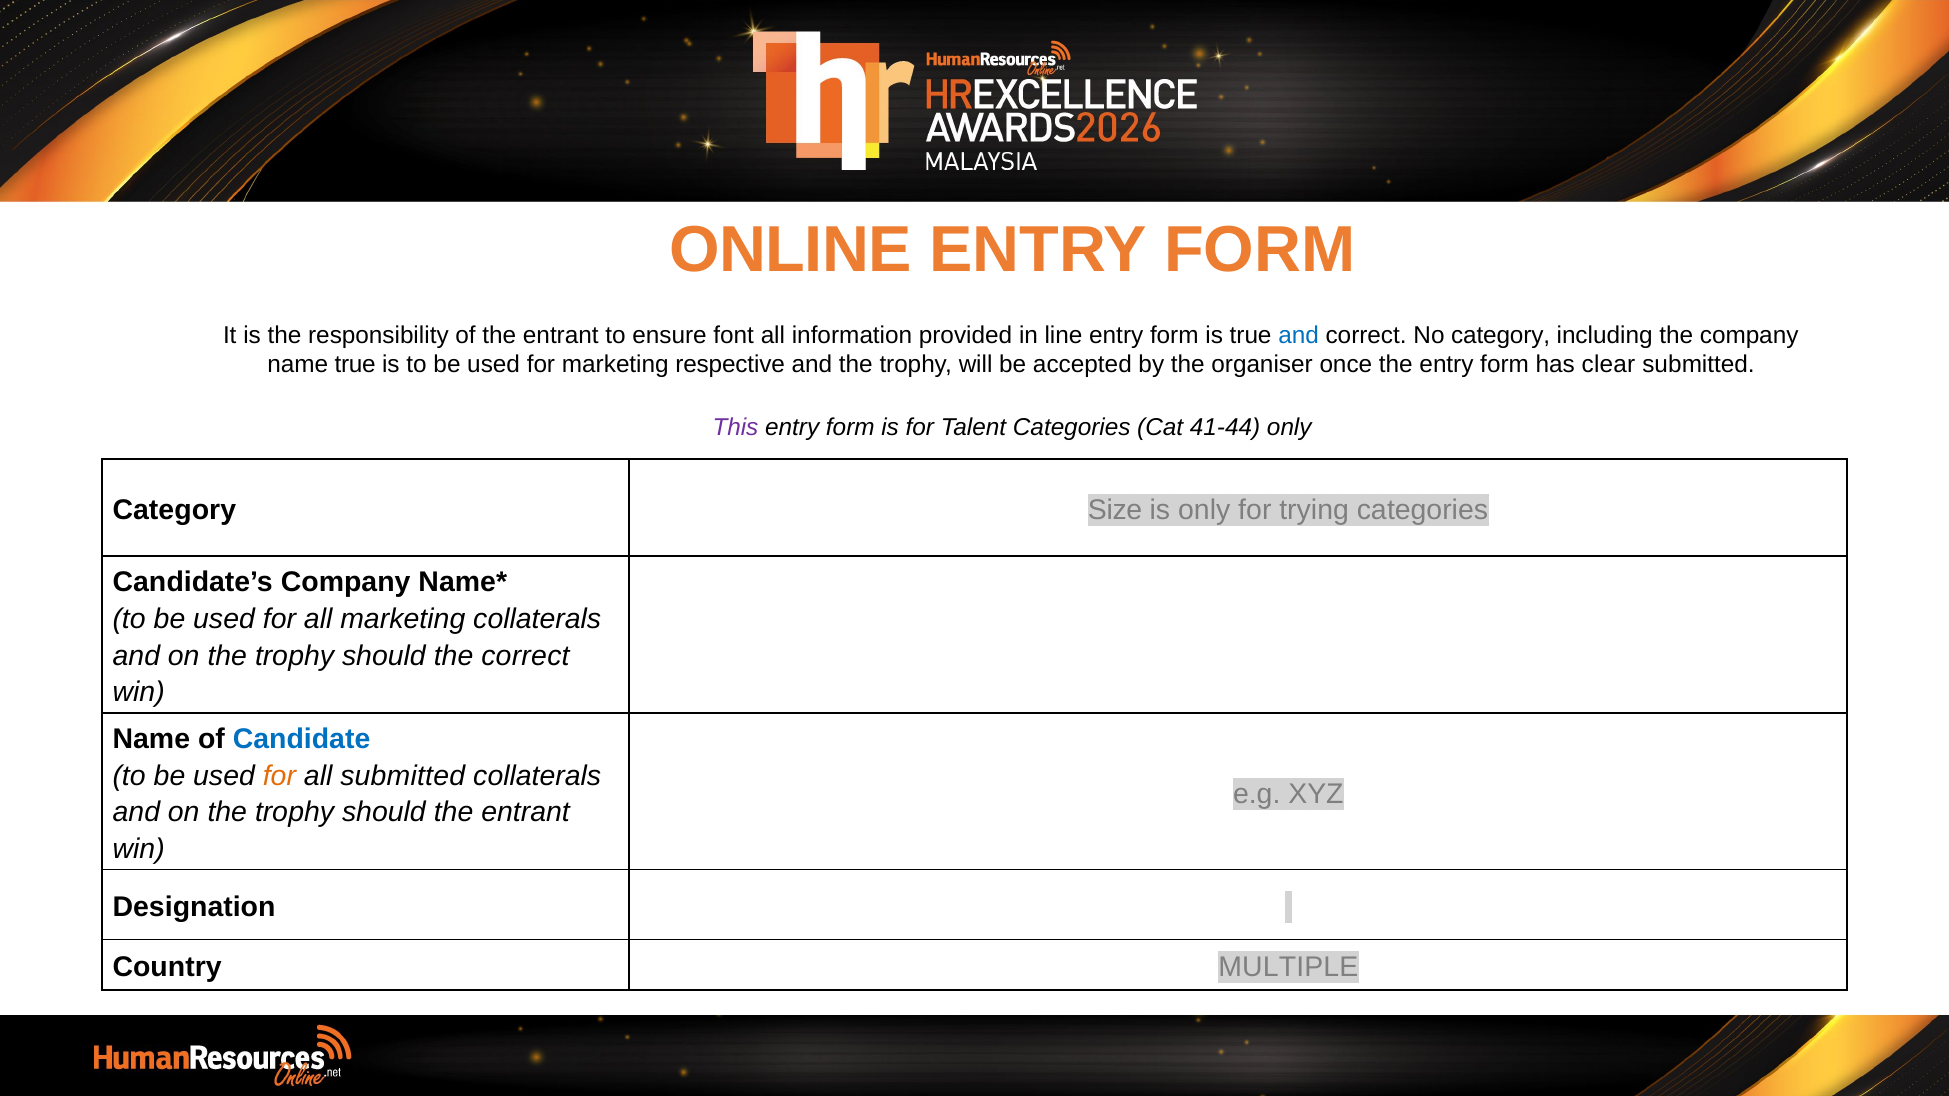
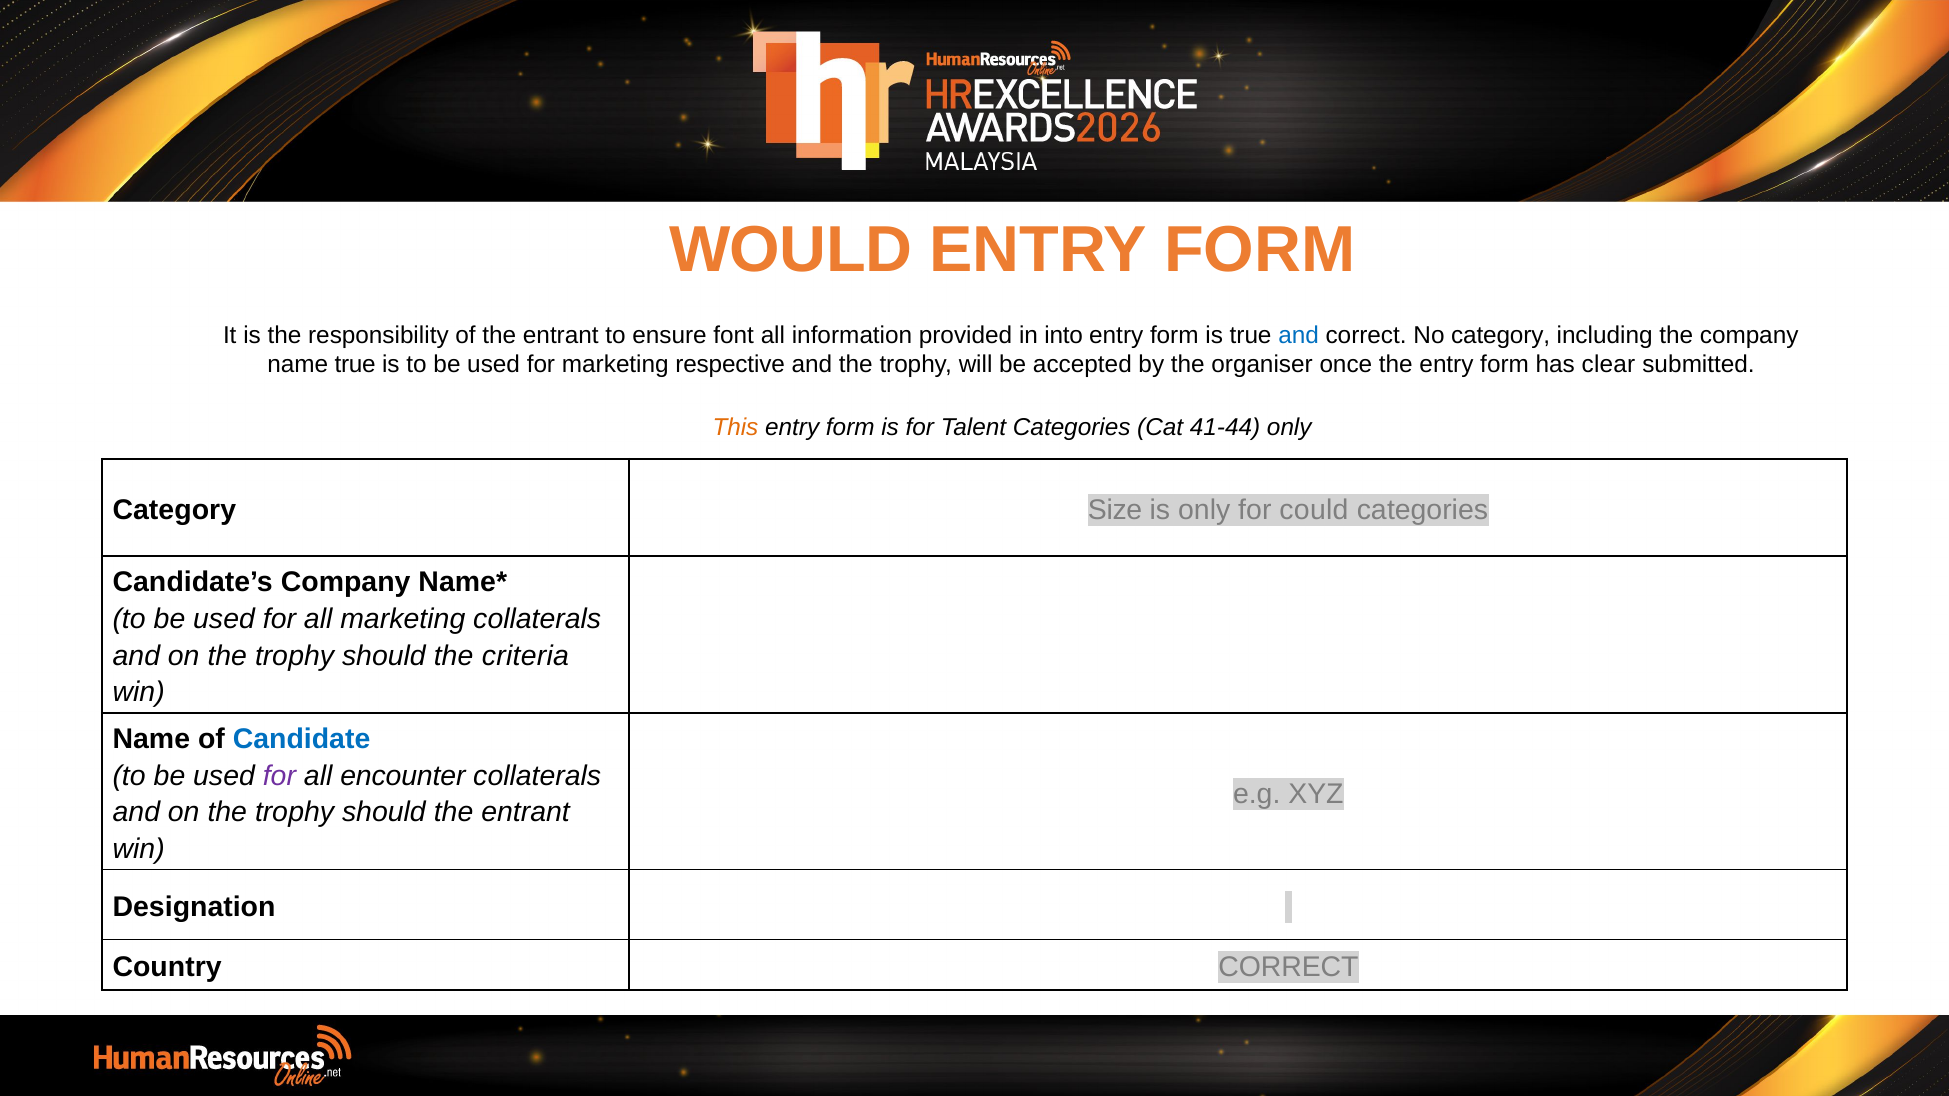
ONLINE: ONLINE -> WOULD
line: line -> into
This colour: purple -> orange
trying: trying -> could
the correct: correct -> criteria
for at (279, 776) colour: orange -> purple
all submitted: submitted -> encounter
Country MULTIPLE: MULTIPLE -> CORRECT
